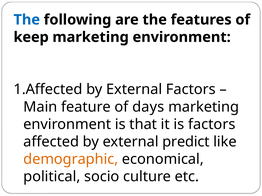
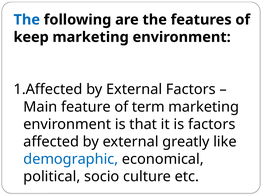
days: days -> term
predict: predict -> greatly
demographic colour: orange -> blue
